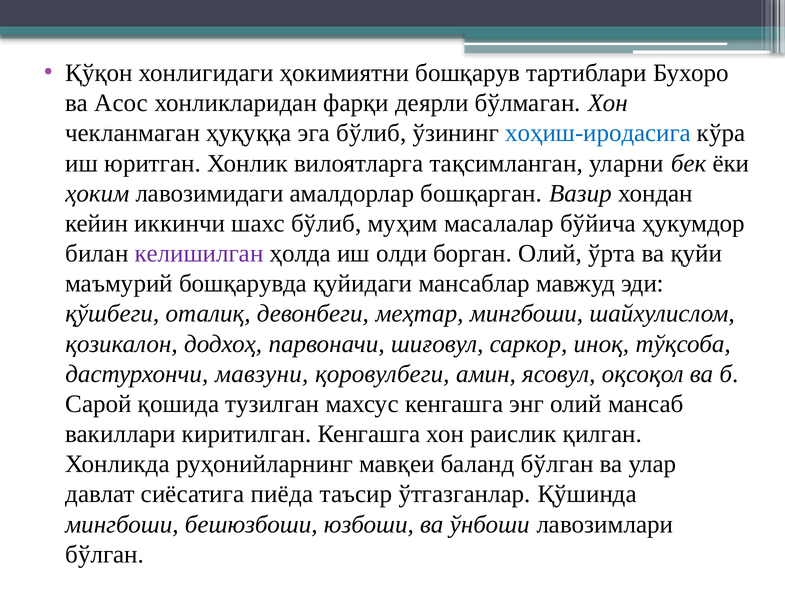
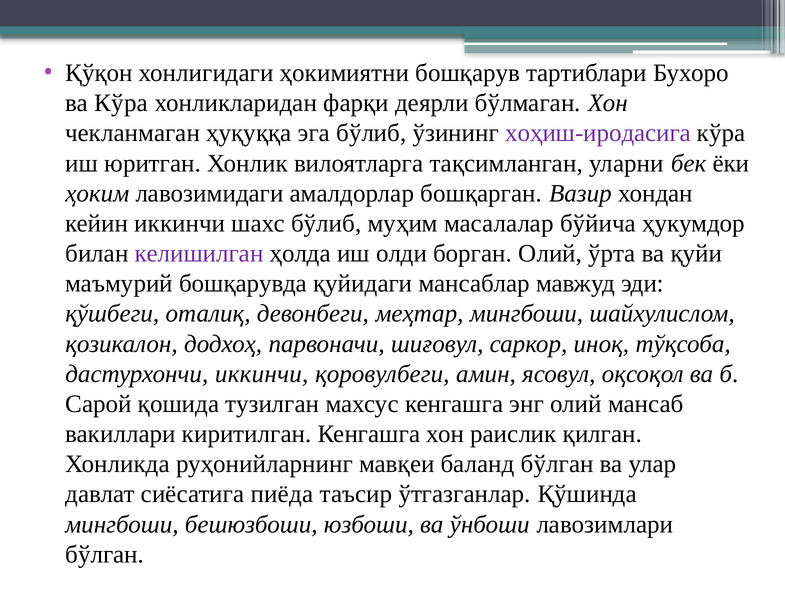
ва Асос: Асос -> Кўра
хоҳиш-иродасига colour: blue -> purple
дастурхончи мавзуни: мавзуни -> иккинчи
